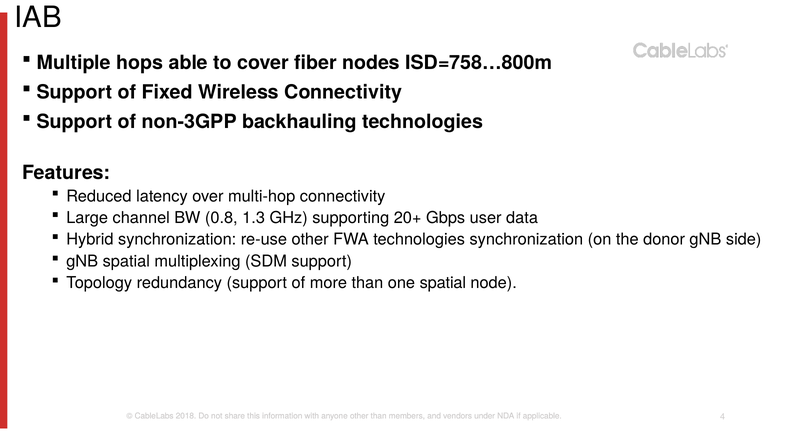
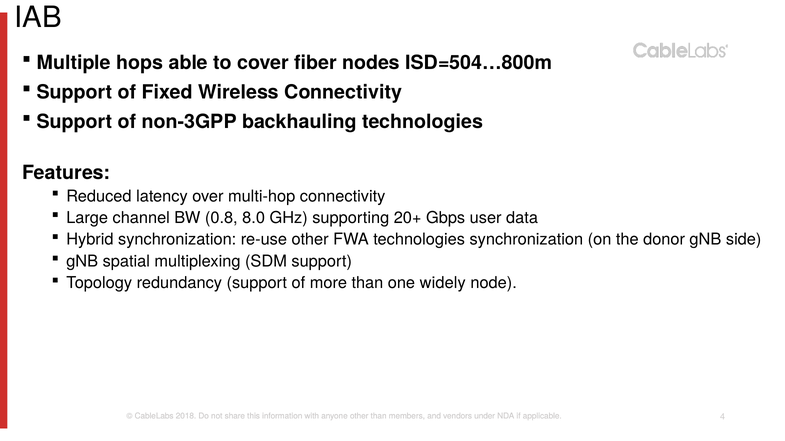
ISD=758…800m: ISD=758…800m -> ISD=504…800m
1.3: 1.3 -> 8.0
one spatial: spatial -> widely
